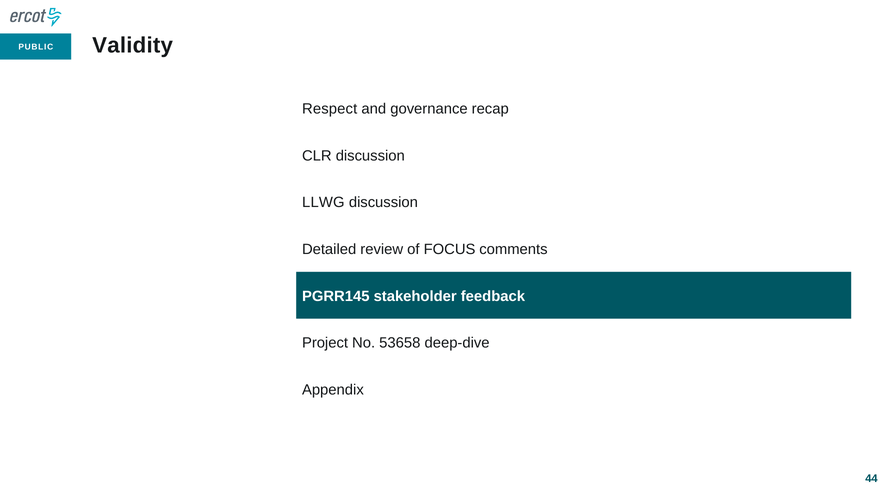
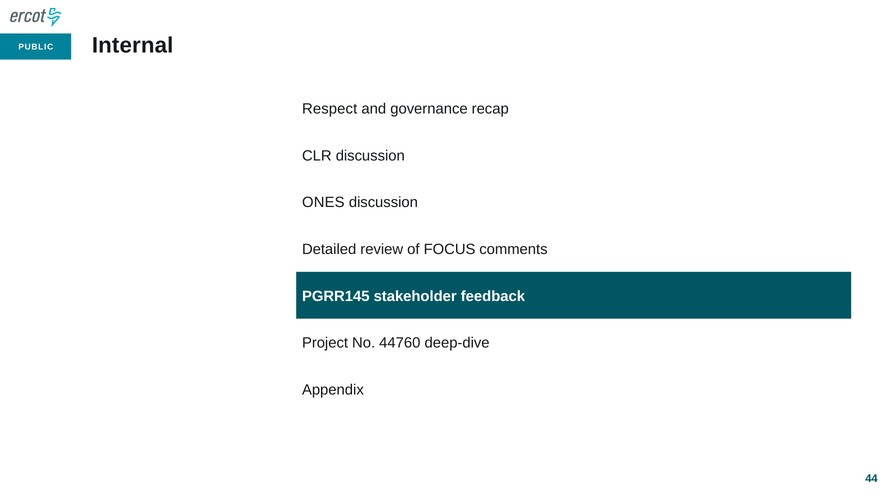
Validity: Validity -> Internal
LLWG: LLWG -> ONES
53658: 53658 -> 44760
